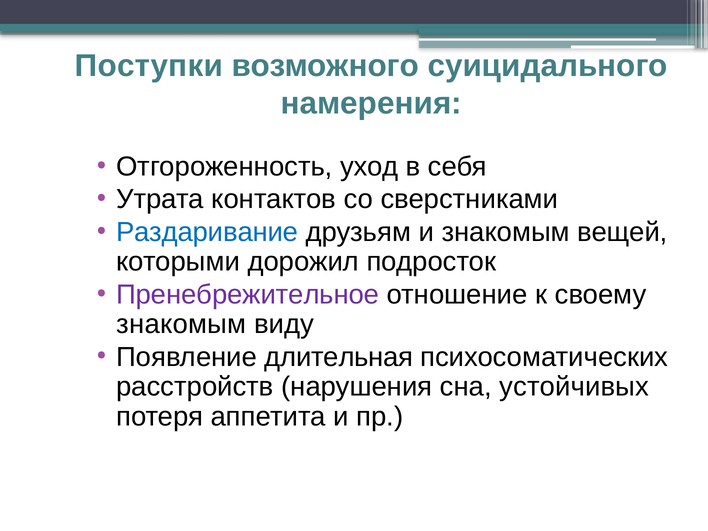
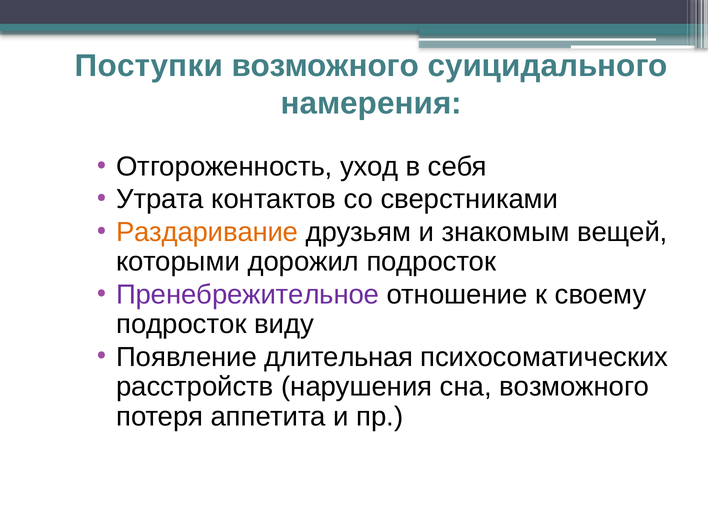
Раздаривание colour: blue -> orange
знакомым at (181, 324): знакомым -> подросток
сна устойчивых: устойчивых -> возможного
